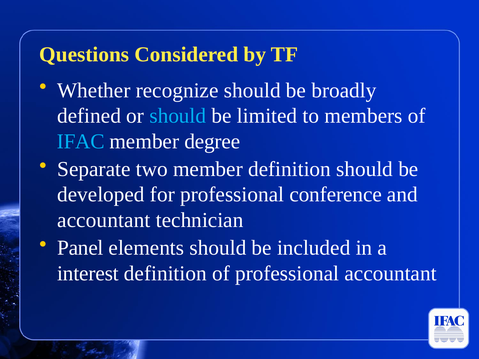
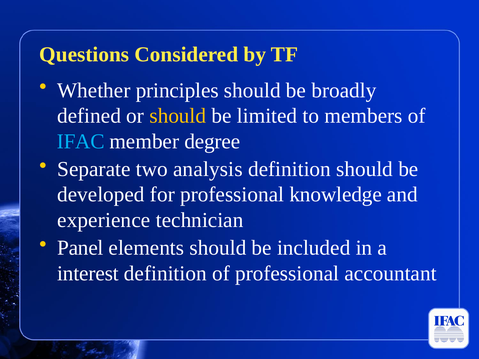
recognize: recognize -> principles
should at (178, 116) colour: light blue -> yellow
two member: member -> analysis
conference: conference -> knowledge
accountant at (104, 220): accountant -> experience
